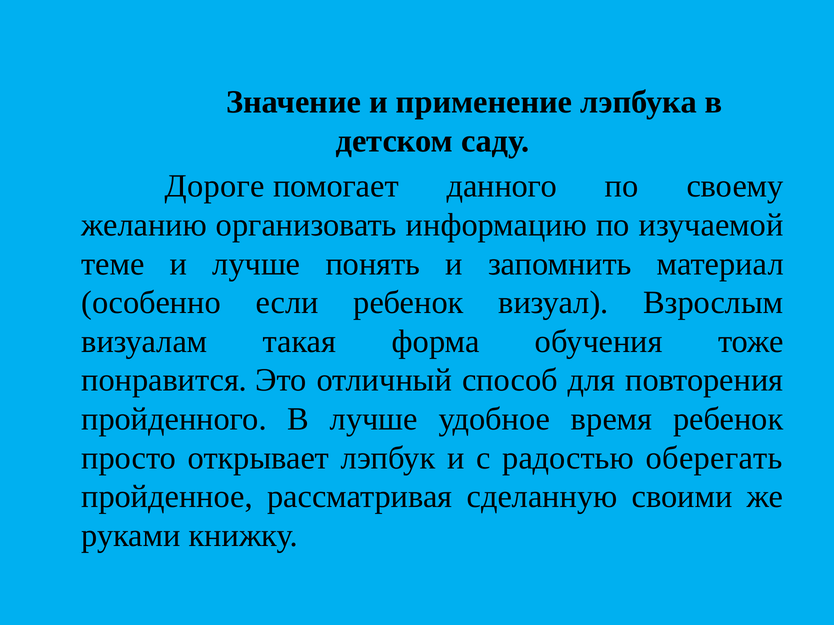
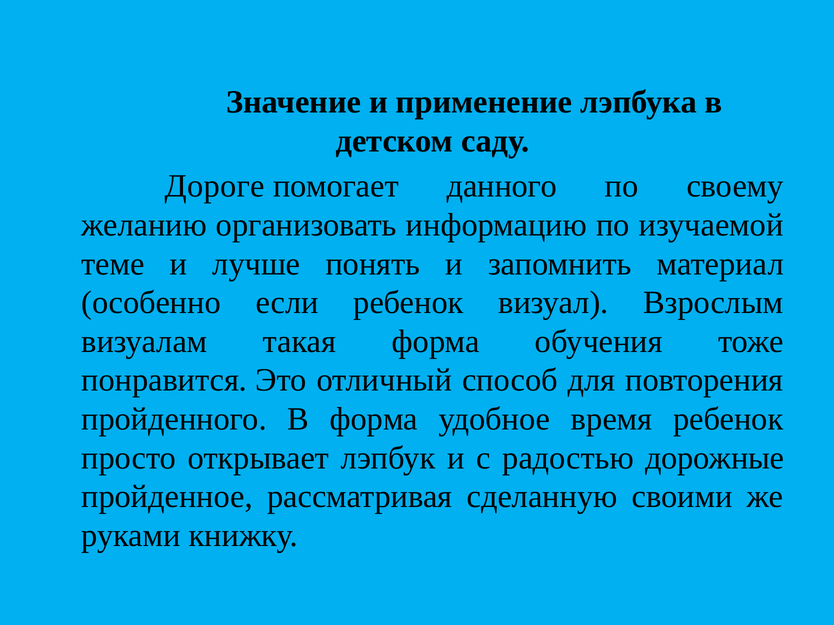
В лучше: лучше -> форма
оберегать: оберегать -> дорожные
